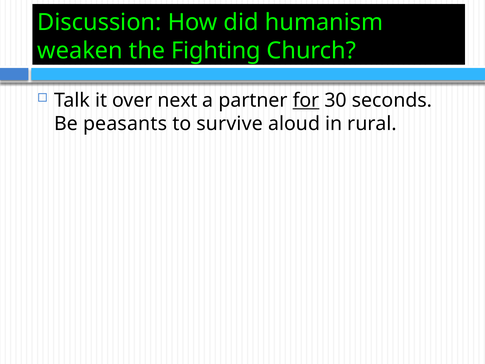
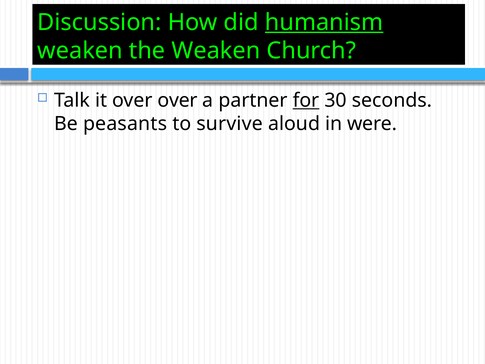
humanism underline: none -> present
the Fighting: Fighting -> Weaken
over next: next -> over
rural: rural -> were
